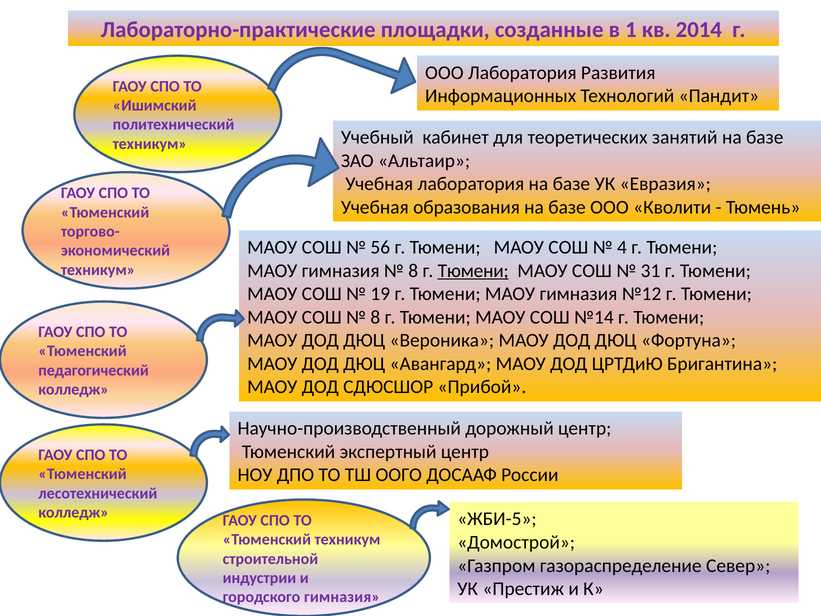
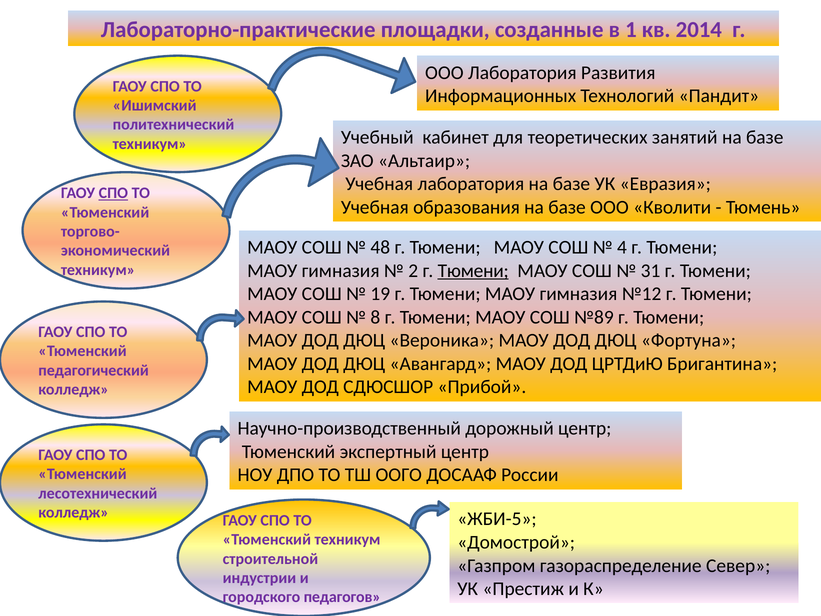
СПО at (113, 193) underline: none -> present
56: 56 -> 48
8 at (413, 271): 8 -> 2
№14: №14 -> №89
городского гимназия: гимназия -> педагогов
